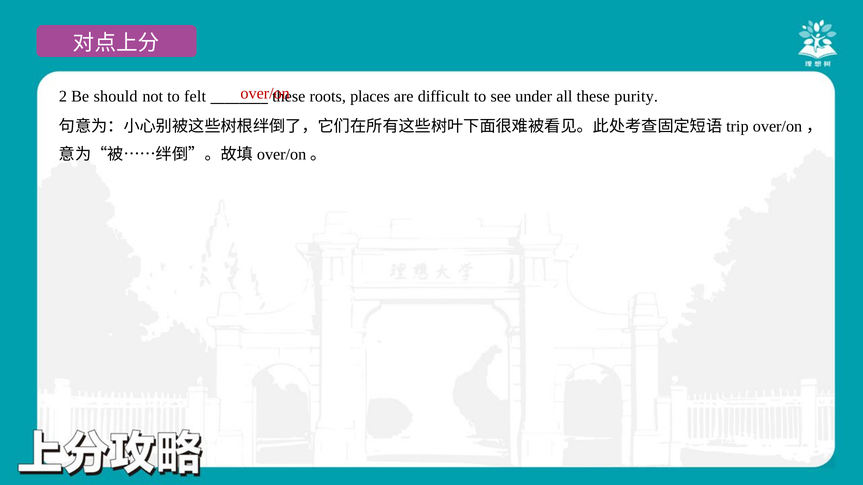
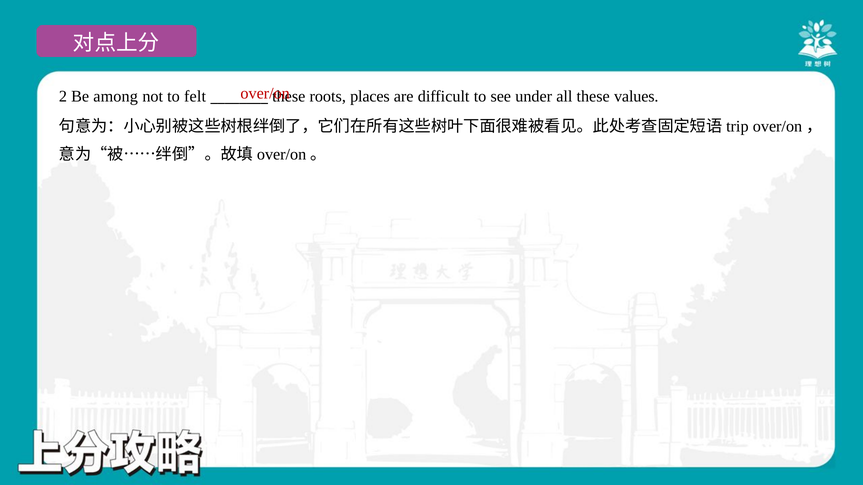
should: should -> among
purity: purity -> values
